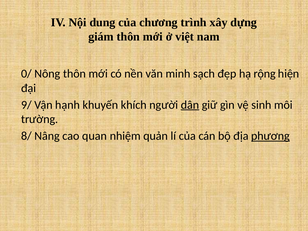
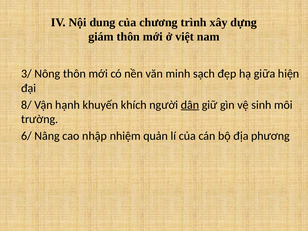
0/: 0/ -> 3/
rộng: rộng -> giữa
9/: 9/ -> 8/
8/: 8/ -> 6/
quan: quan -> nhập
phương underline: present -> none
